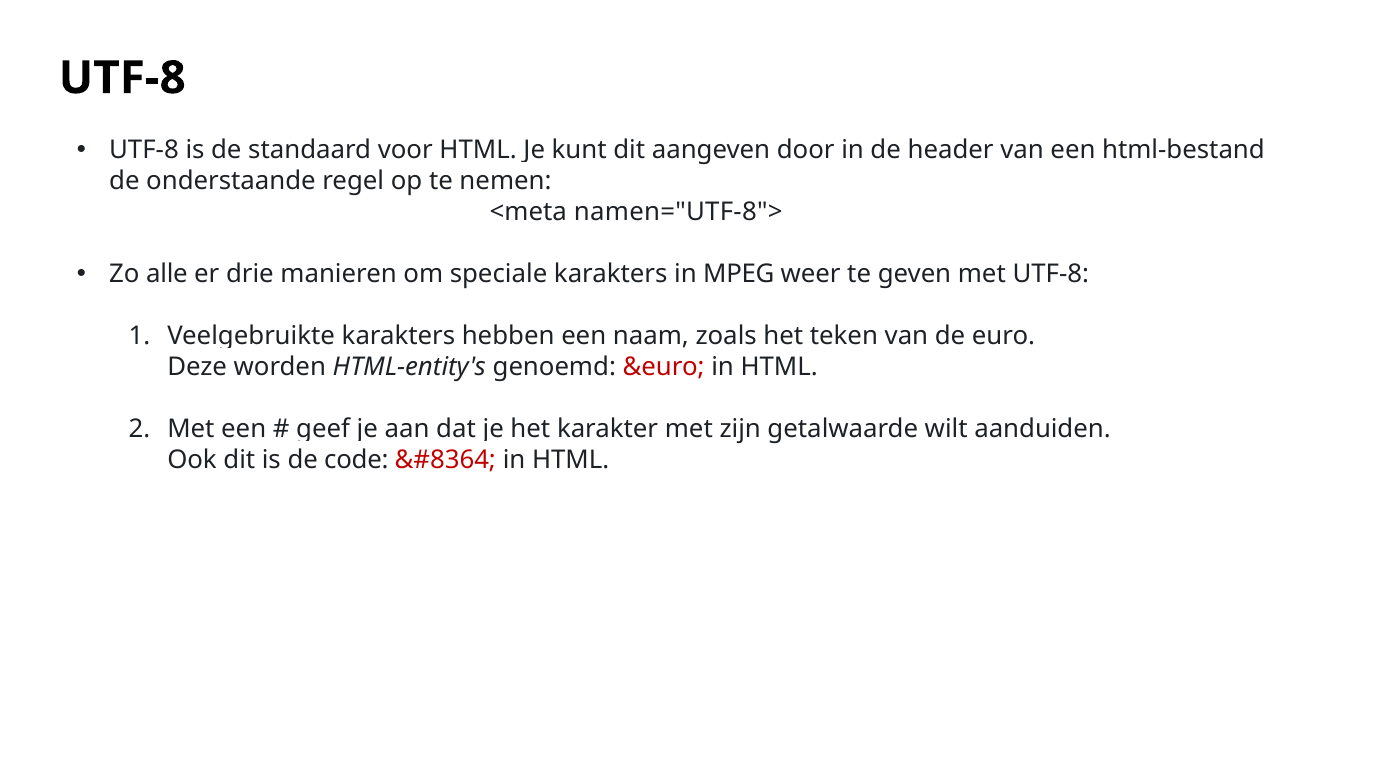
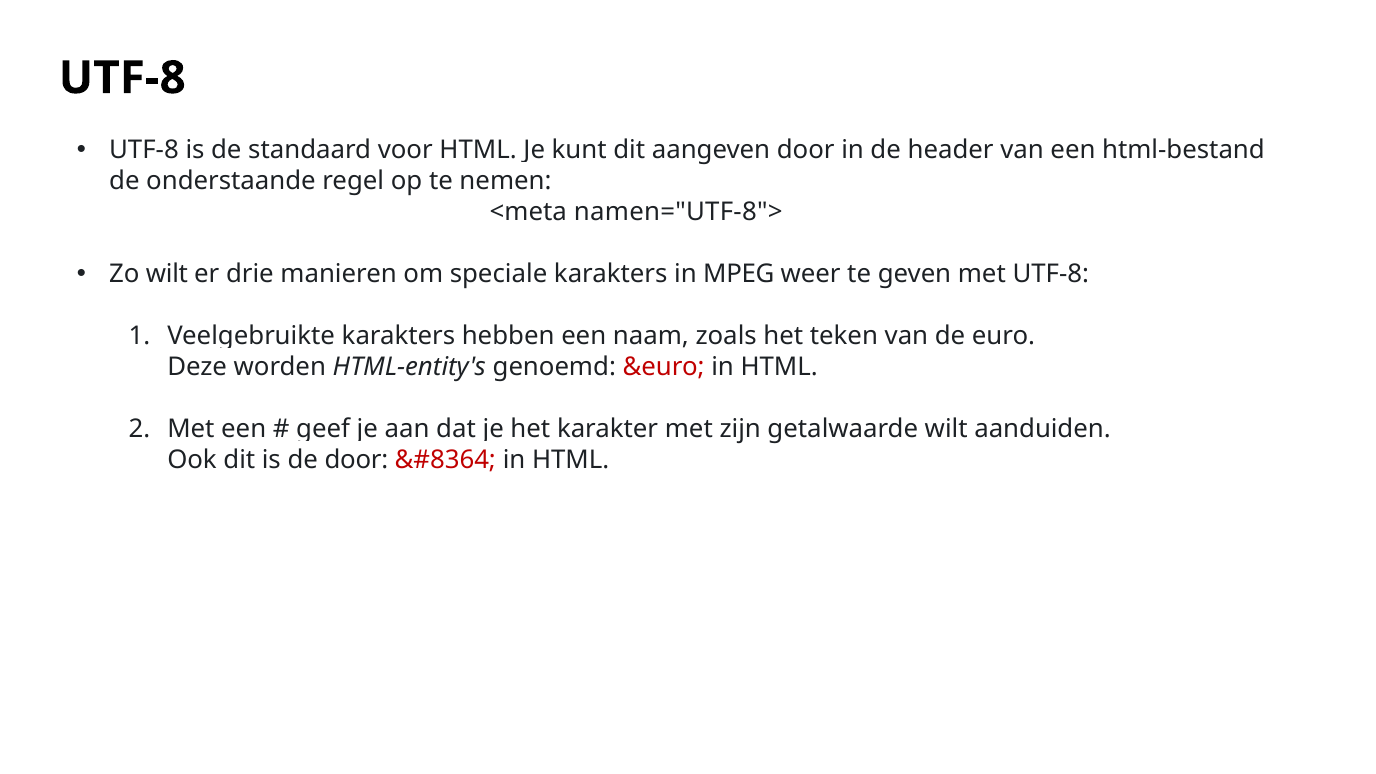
Zo alle: alle -> wilt
de code: code -> door
